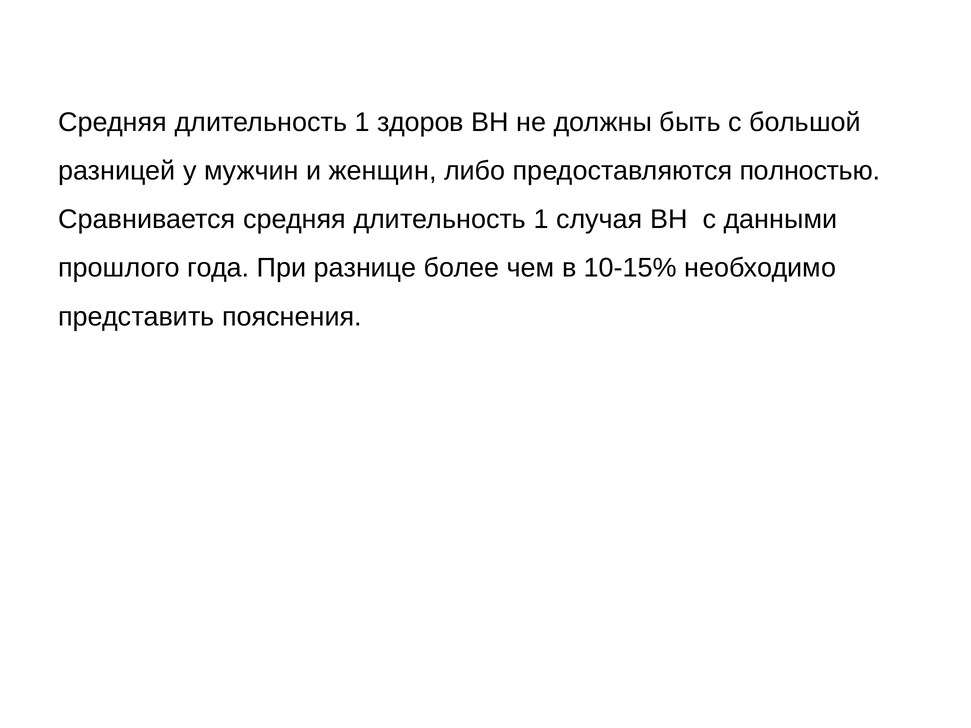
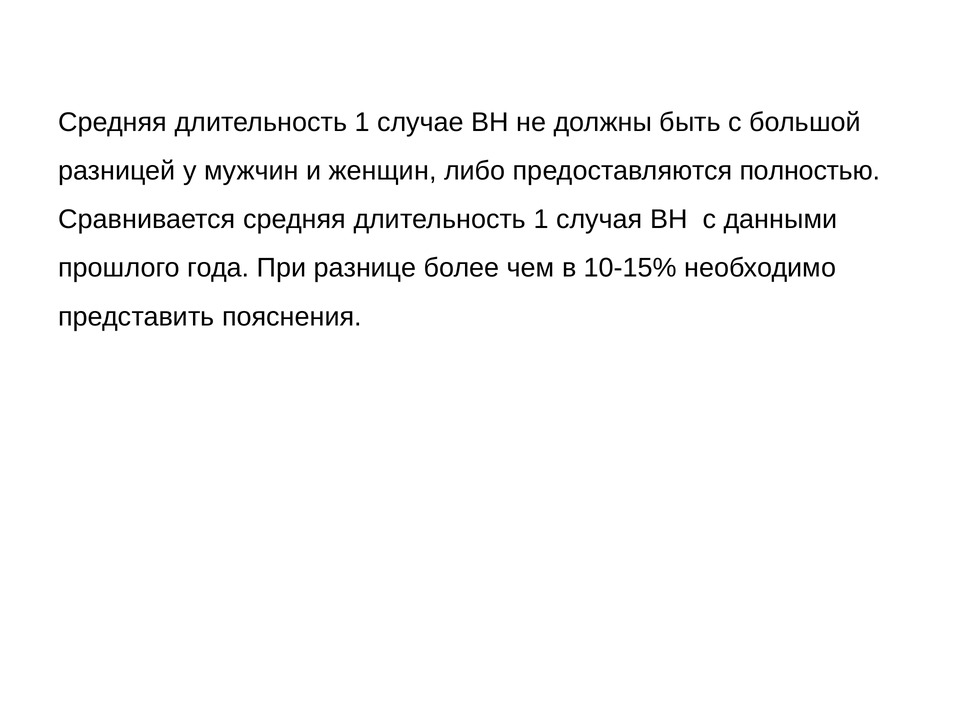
здоров: здоров -> случае
